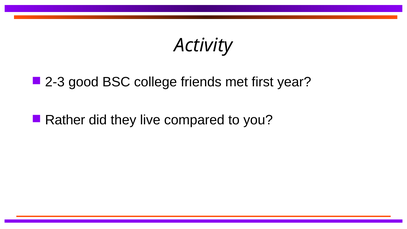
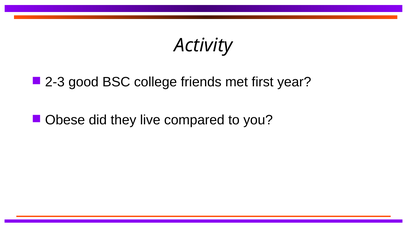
Rather: Rather -> Obese
